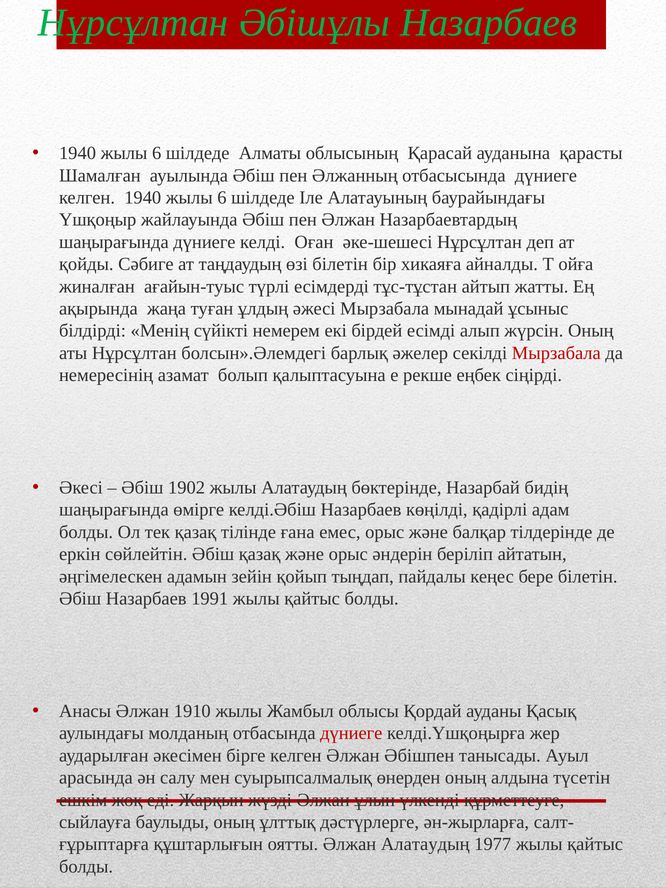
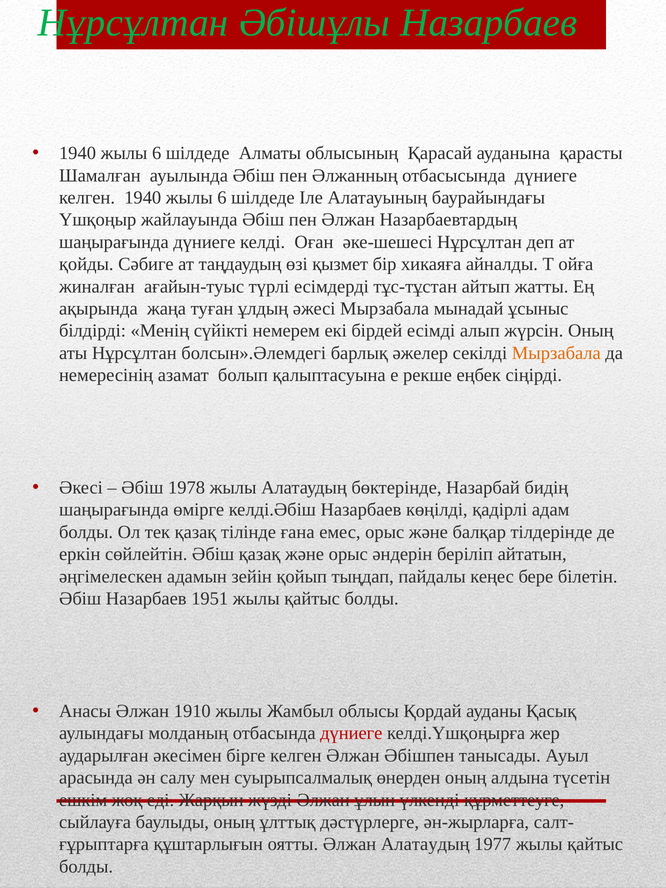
өзі білетін: білетін -> қызмет
Мырзабала at (556, 353) colour: red -> orange
1902: 1902 -> 1978
1991: 1991 -> 1951
